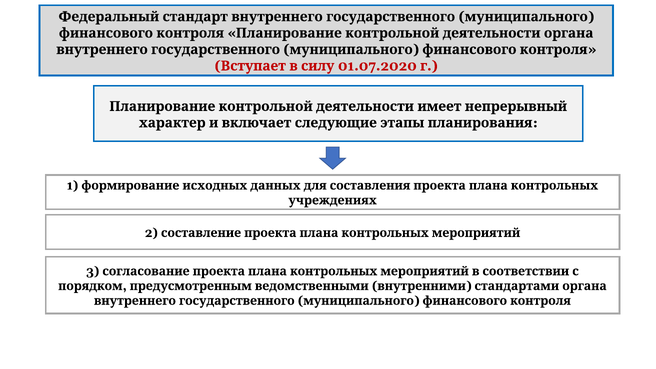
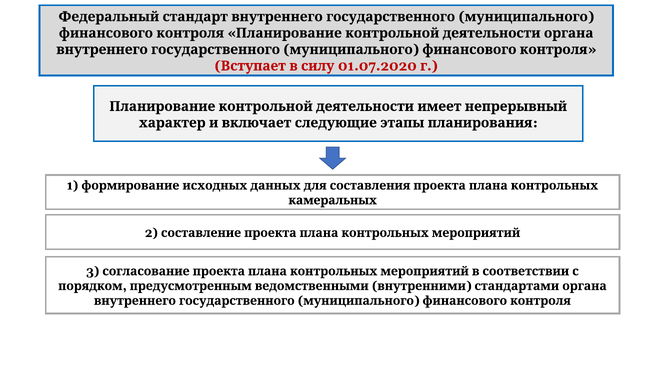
учреждениях: учреждениях -> камеральных
